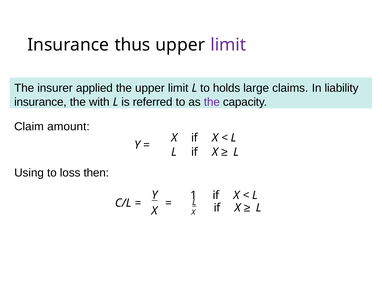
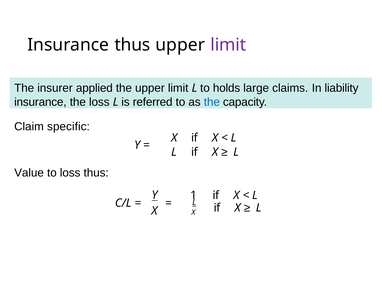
the with: with -> loss
the at (212, 102) colour: purple -> blue
amount: amount -> specific
Using: Using -> Value
loss then: then -> thus
